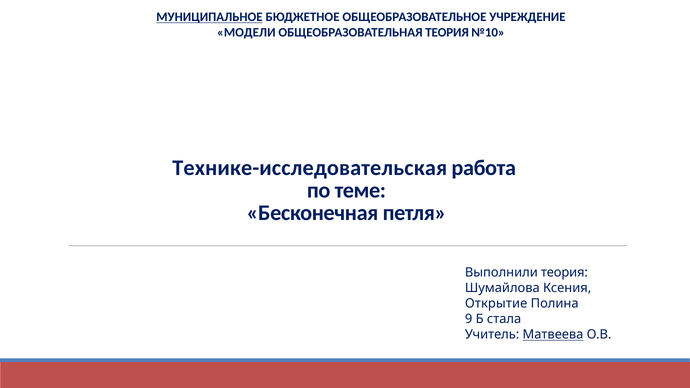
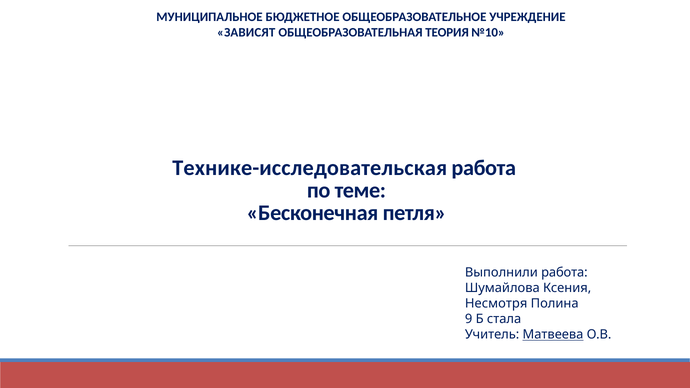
МУНИЦИПАЛЬНОЕ underline: present -> none
МОДЕЛИ: МОДЕЛИ -> ЗАВИСЯТ
Выполнили теория: теория -> работа
Открытие: Открытие -> Несмотря
